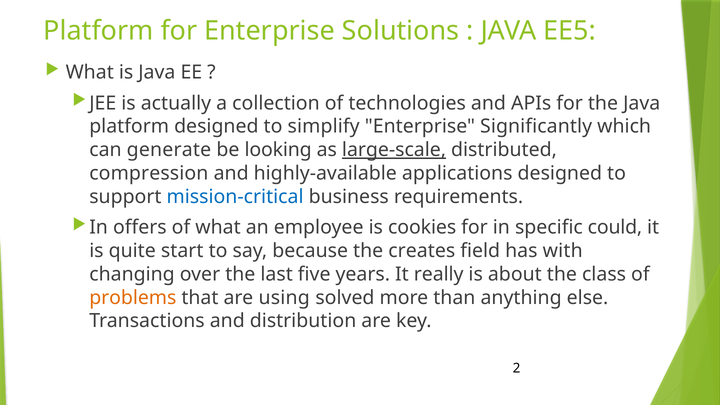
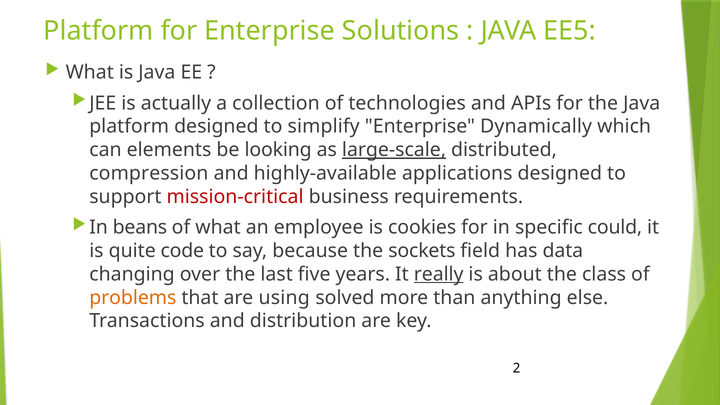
Significantly: Significantly -> Dynamically
generate: generate -> elements
mission-critical colour: blue -> red
offers: offers -> beans
start: start -> code
creates: creates -> sockets
with: with -> data
really underline: none -> present
